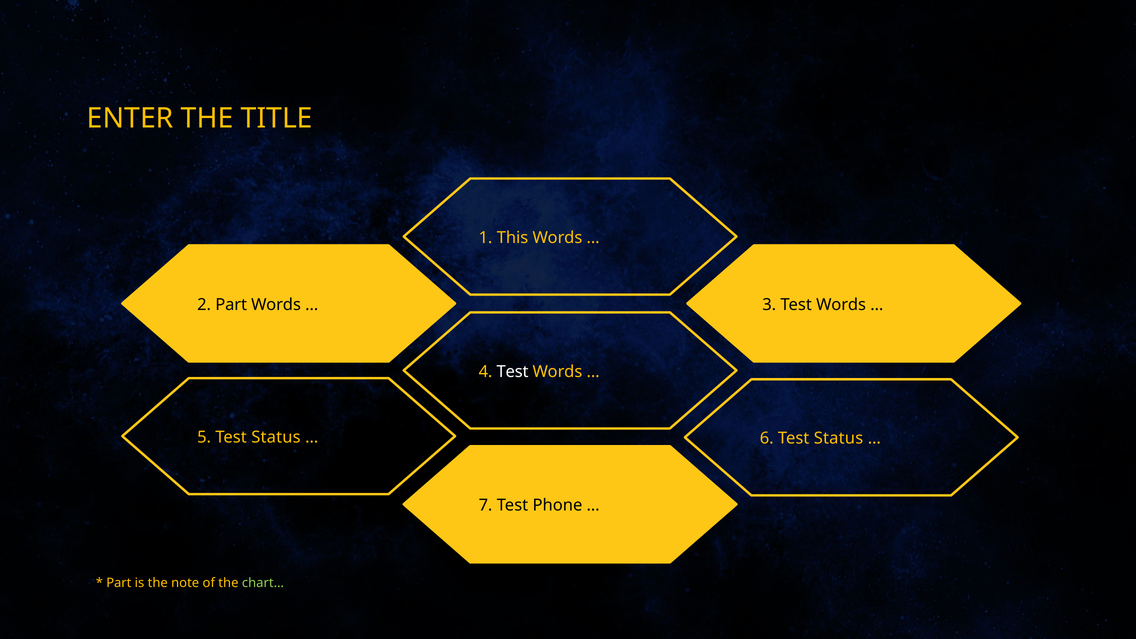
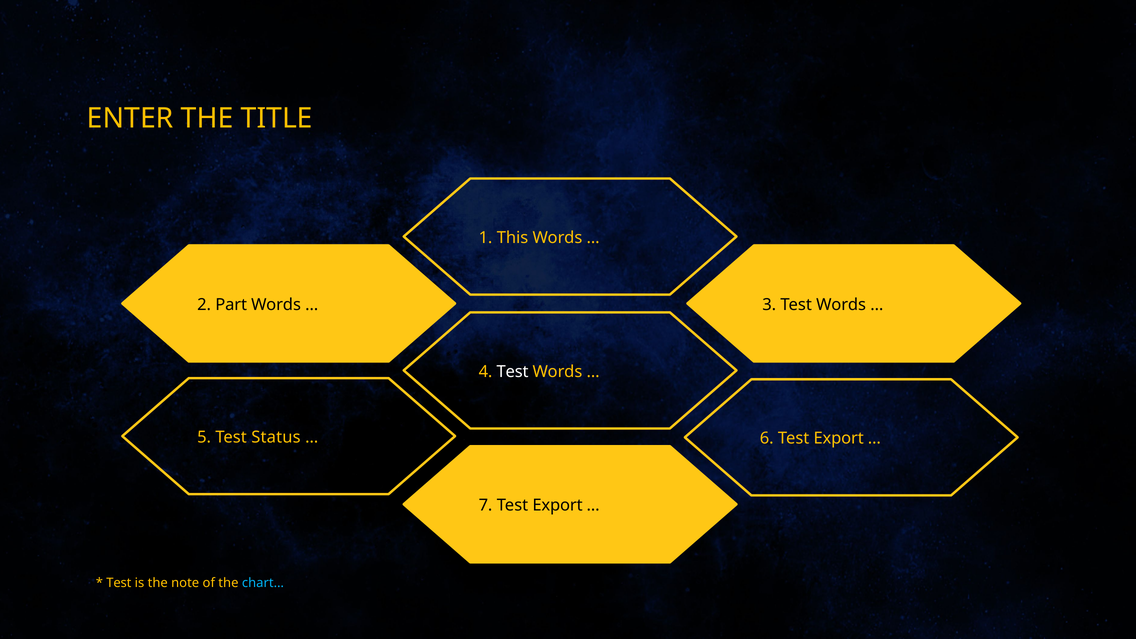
6 Test Status: Status -> Export
7 Test Phone: Phone -> Export
Part at (119, 583): Part -> Test
chart… colour: light green -> light blue
